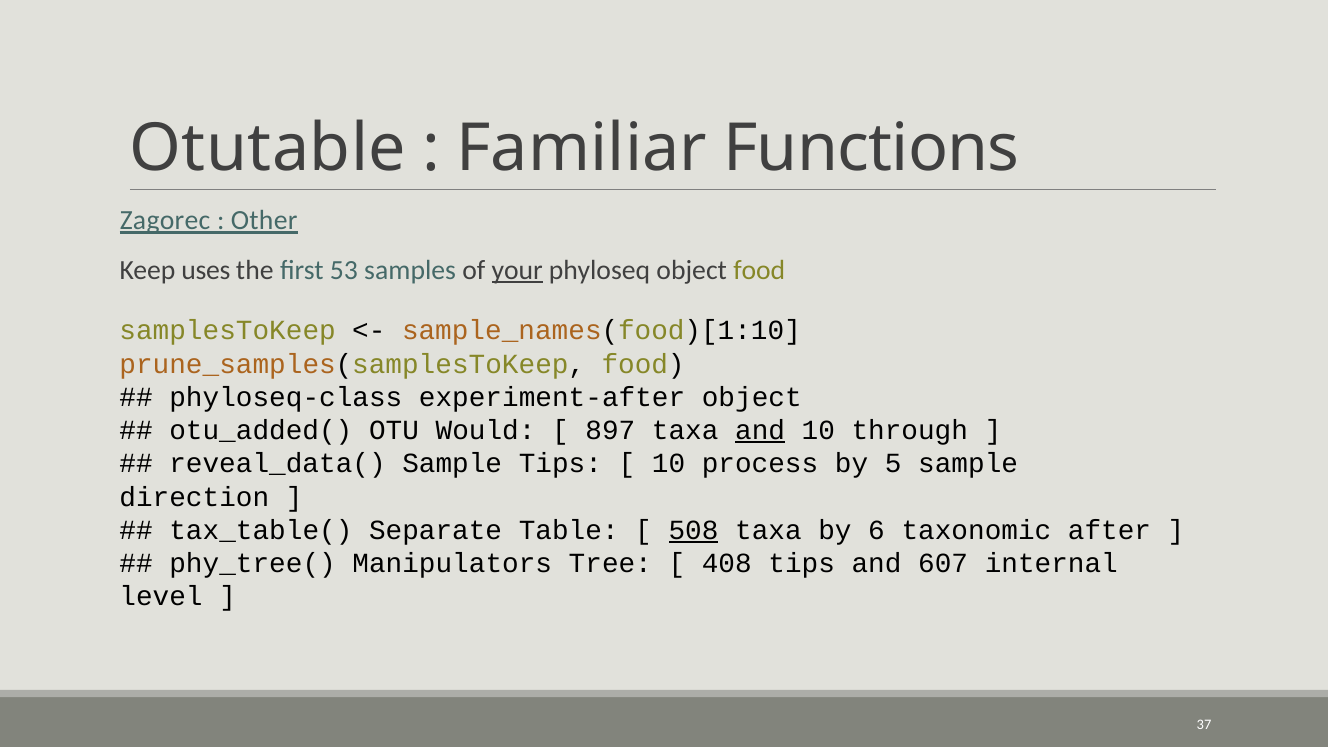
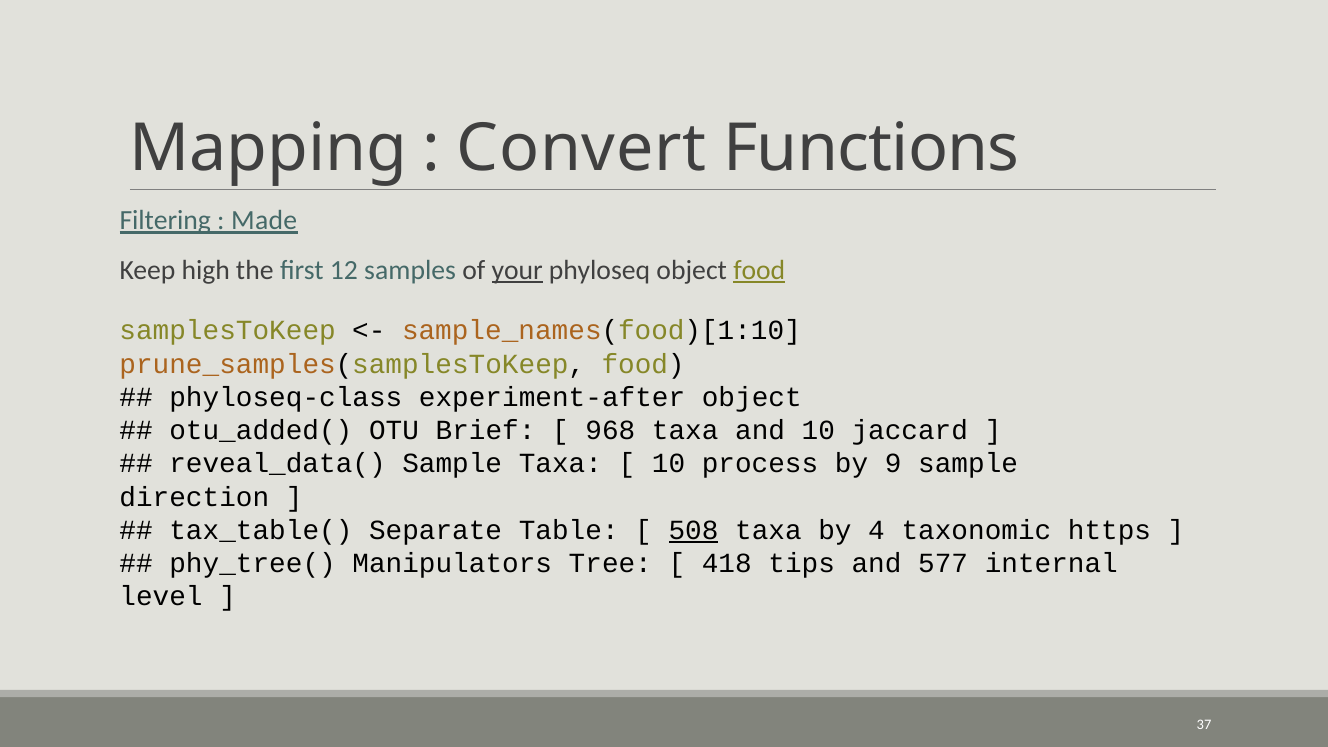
Otutable: Otutable -> Mapping
Familiar: Familiar -> Convert
Zagorec: Zagorec -> Filtering
Other: Other -> Made
uses: uses -> high
53: 53 -> 12
food at (759, 270) underline: none -> present
Would: Would -> Brief
897: 897 -> 968
and at (760, 430) underline: present -> none
through: through -> jaccard
Sample Tips: Tips -> Taxa
5: 5 -> 9
6: 6 -> 4
after: after -> https
408: 408 -> 418
607: 607 -> 577
